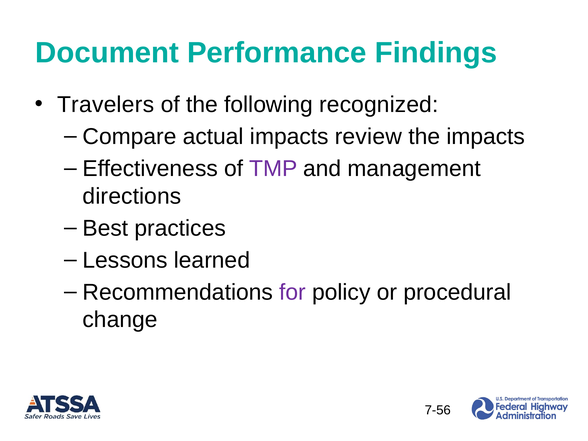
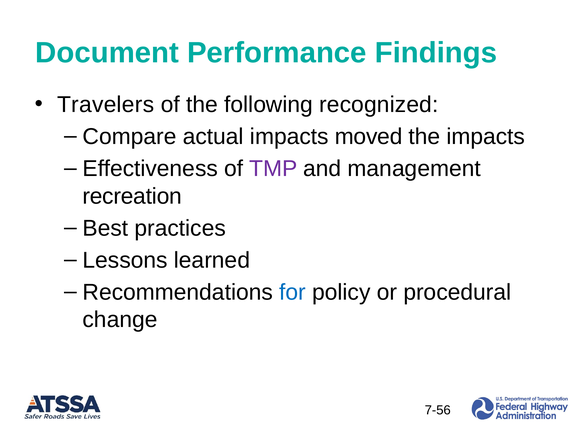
review: review -> moved
directions: directions -> recreation
for colour: purple -> blue
